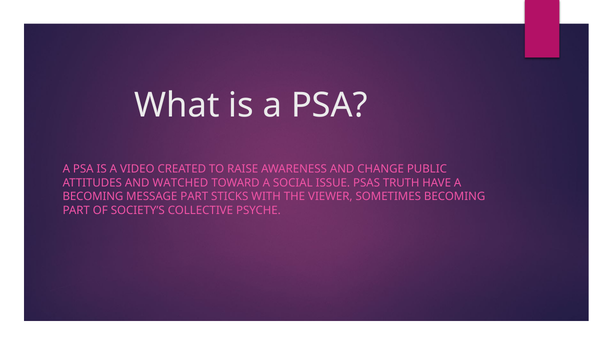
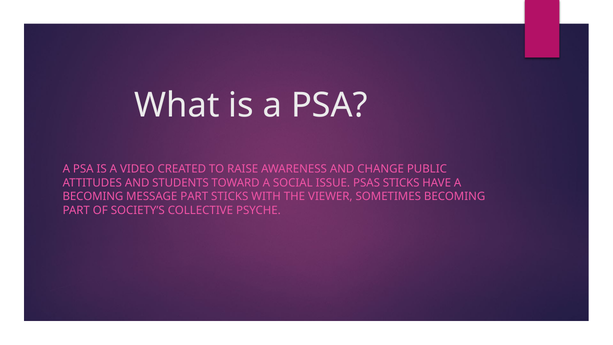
WATCHED: WATCHED -> STUDENTS
PSAS TRUTH: TRUTH -> STICKS
